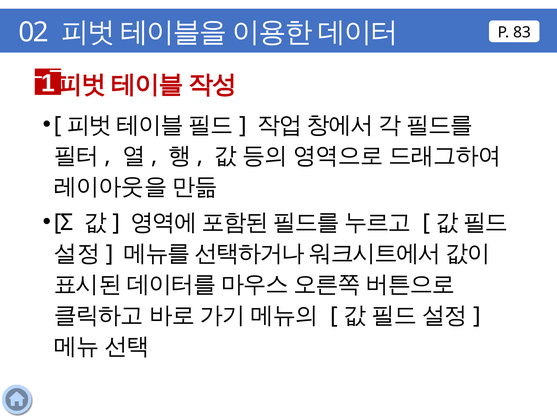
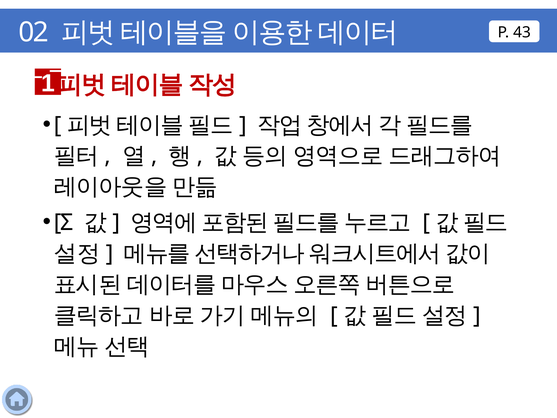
83: 83 -> 43
